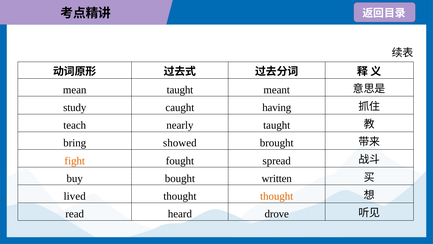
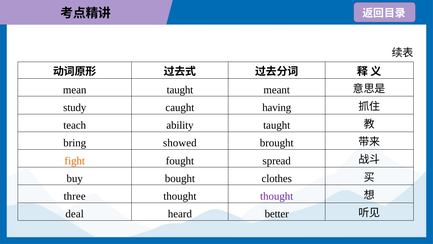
nearly: nearly -> ability
written: written -> clothes
lived: lived -> three
thought at (277, 196) colour: orange -> purple
read: read -> deal
drove: drove -> better
